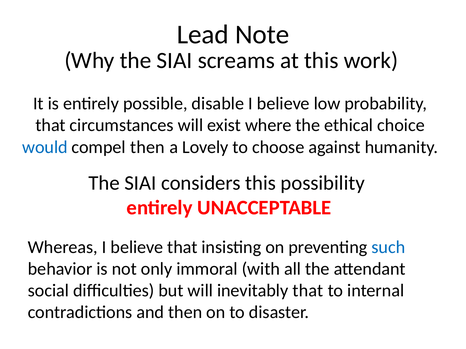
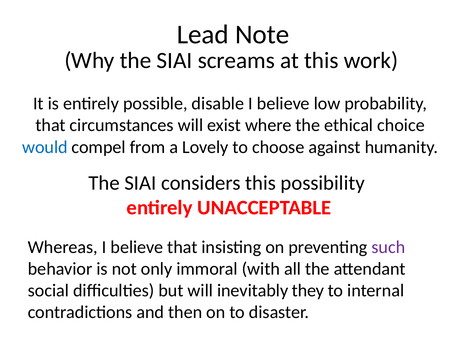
compel then: then -> from
such colour: blue -> purple
inevitably that: that -> they
